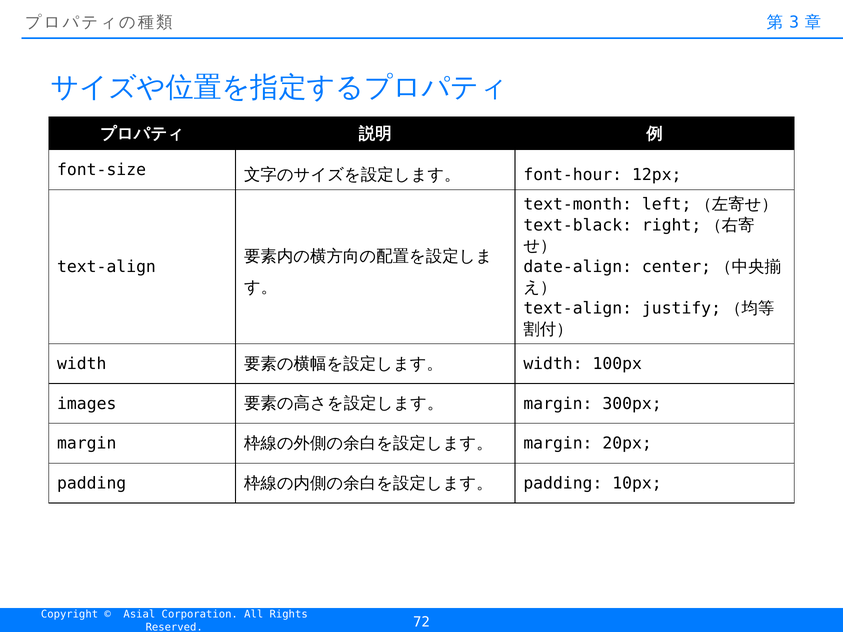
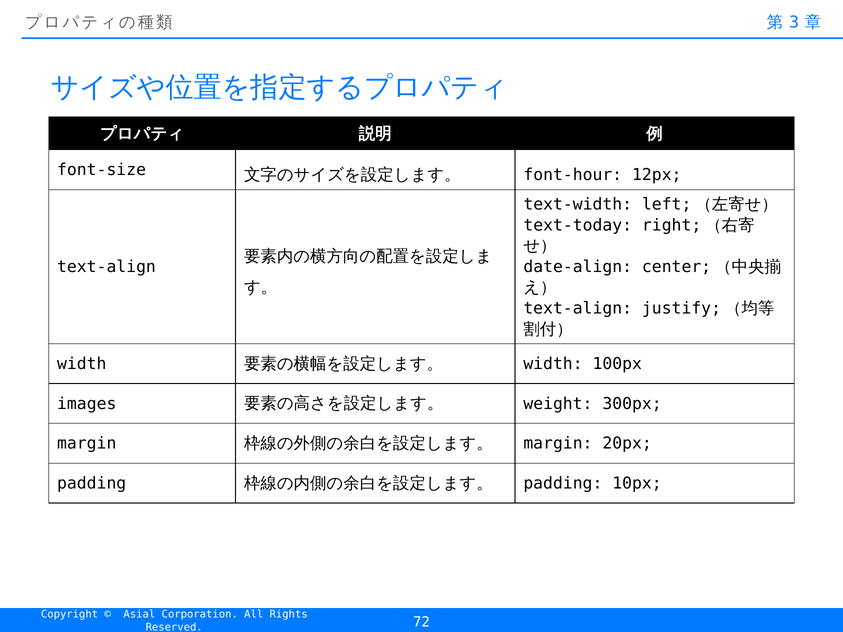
text-month: text-month -> text-width
text-black: text-black -> text-today
margin at (558, 404): margin -> weight
